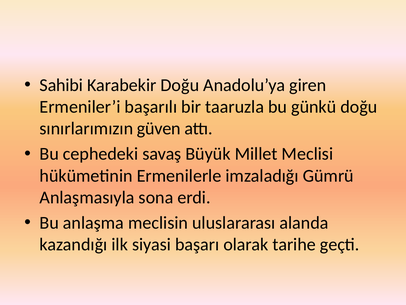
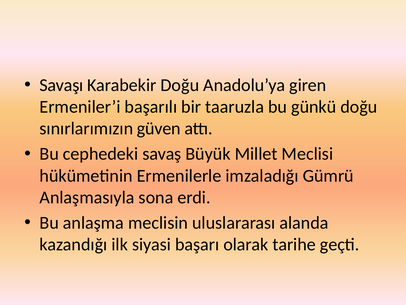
Sahibi: Sahibi -> Savaşı
